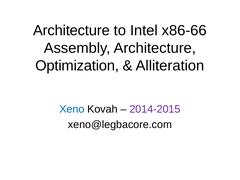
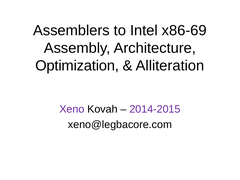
Architecture at (71, 30): Architecture -> Assemblers
x86-66: x86-66 -> x86-69
Xeno colour: blue -> purple
